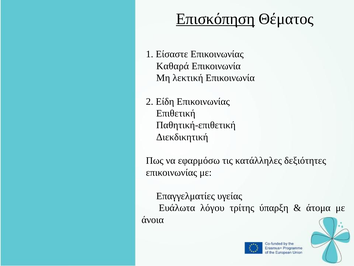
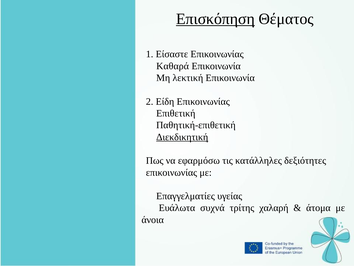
Διεκδικητική underline: none -> present
λόγου: λόγου -> συχνά
ύπαρξη: ύπαρξη -> χαλαρή
